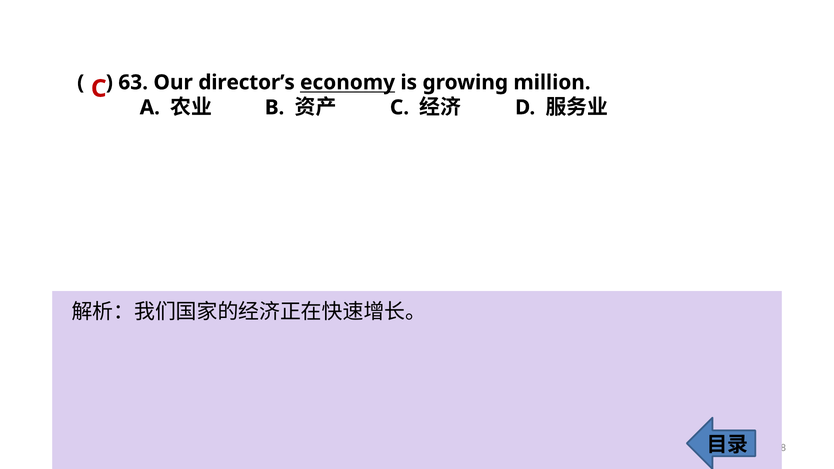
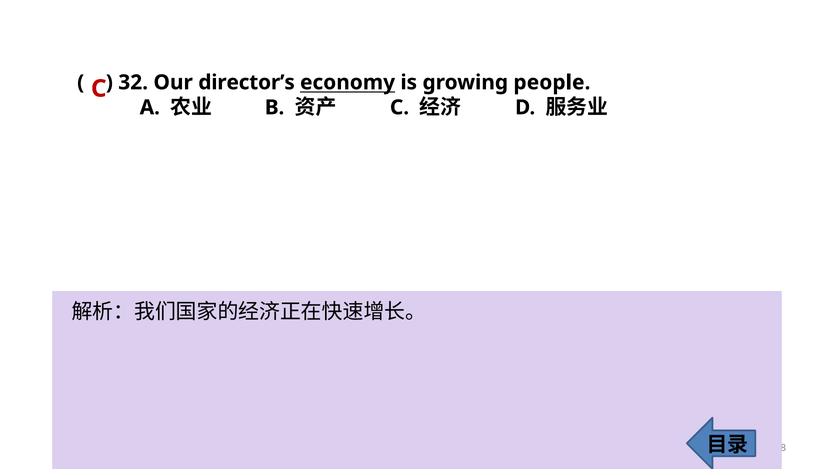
63: 63 -> 32
million: million -> people
